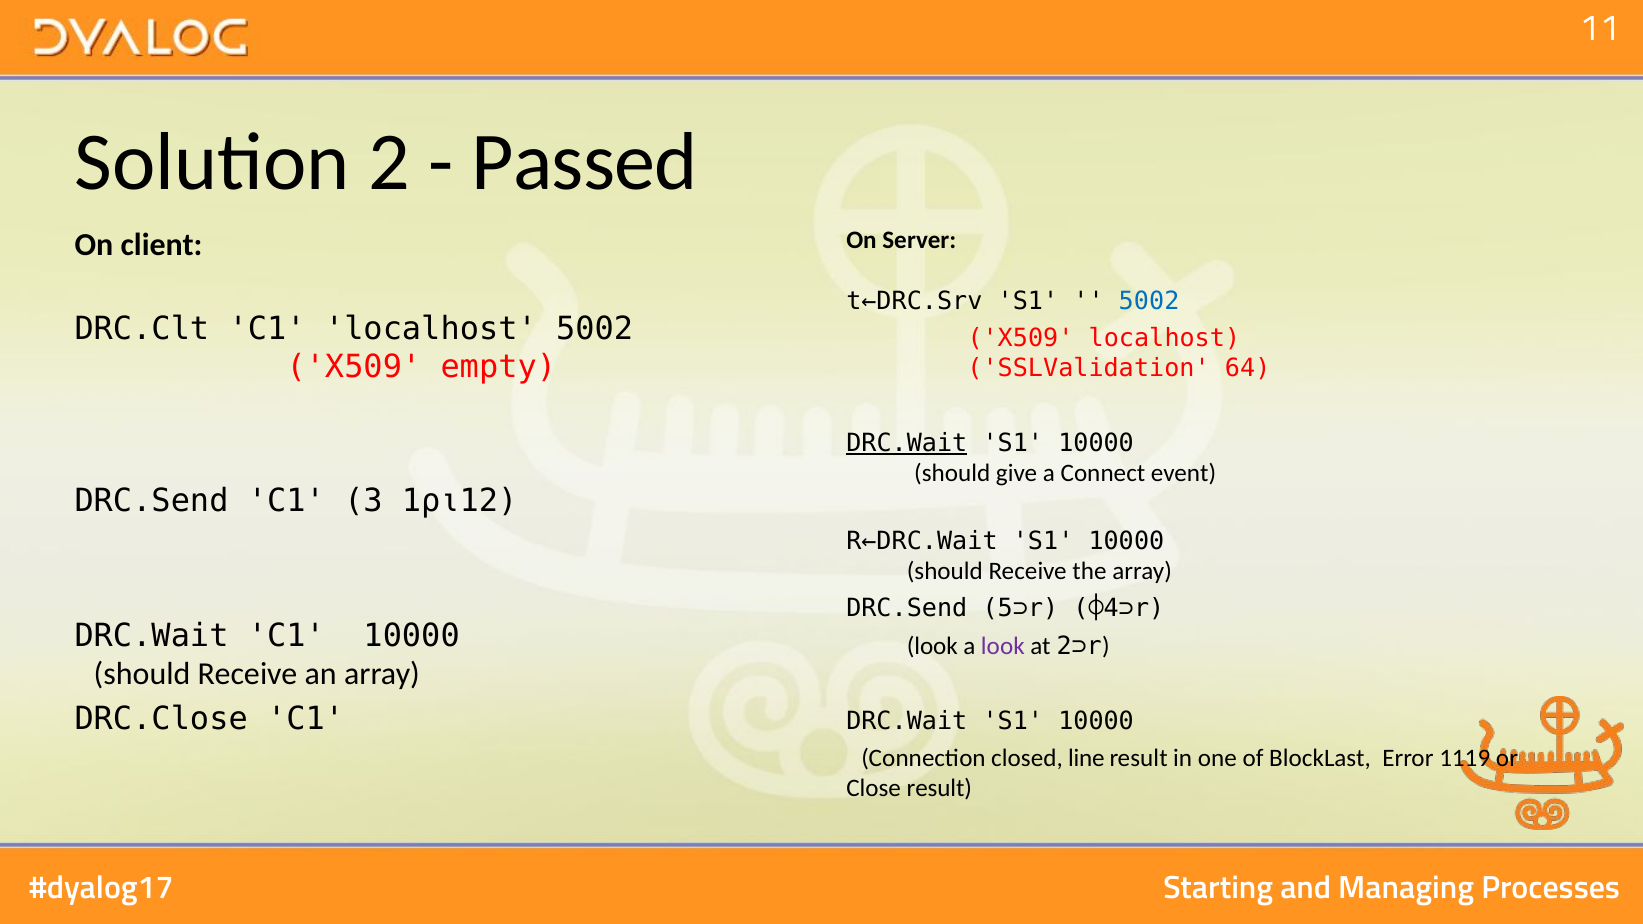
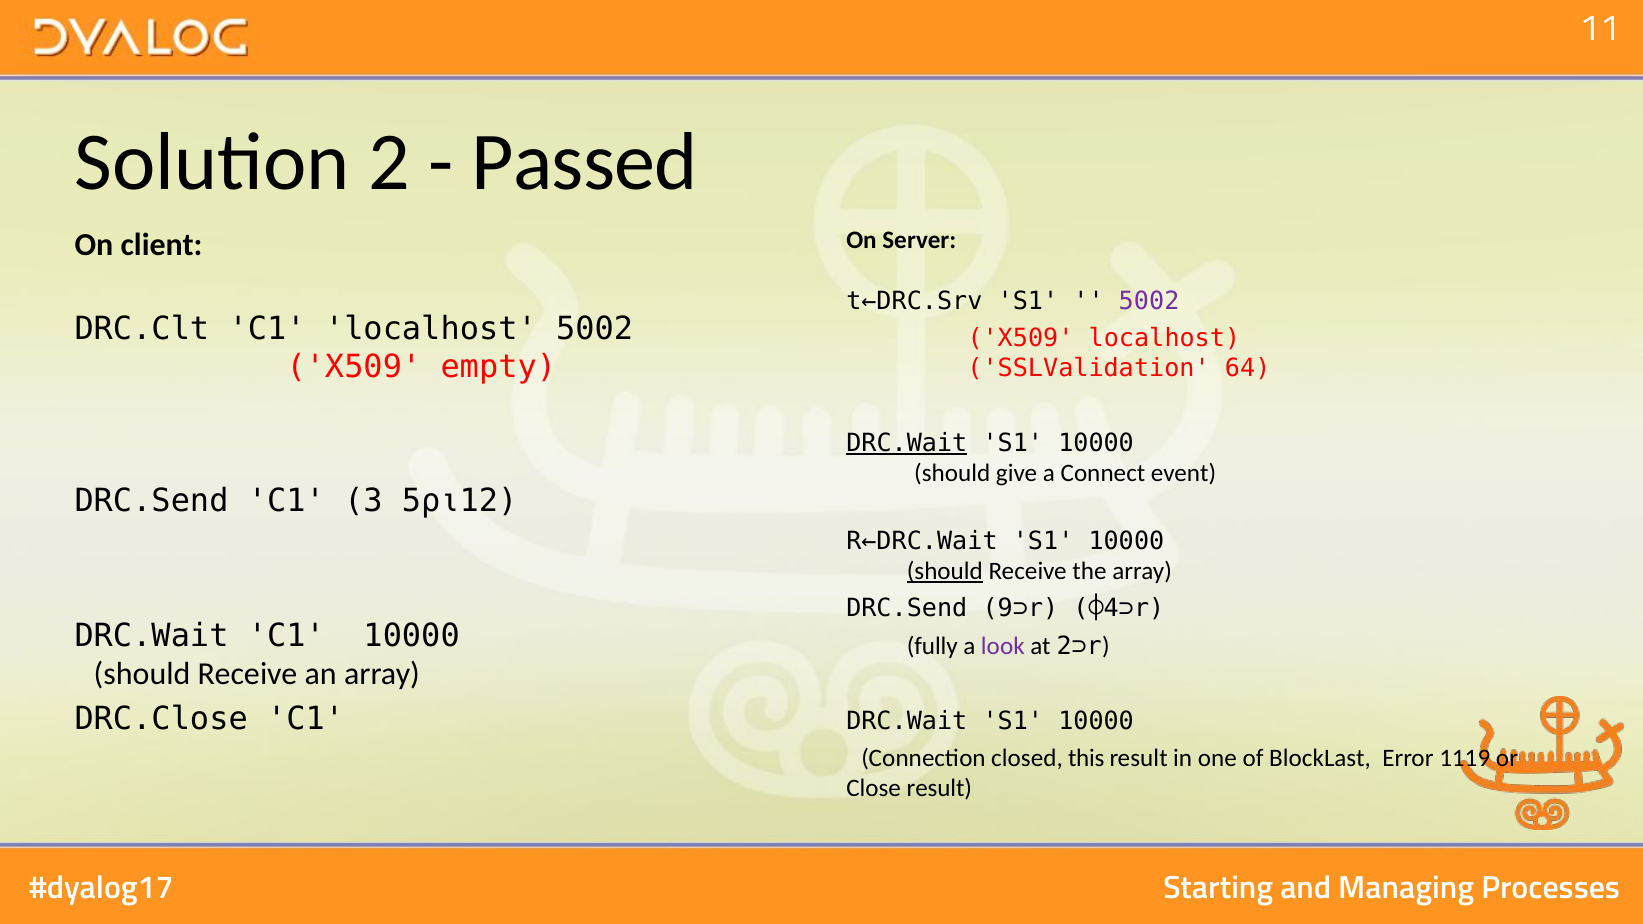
5002 at (1149, 301) colour: blue -> purple
1⍴⍳12: 1⍴⍳12 -> 5⍴⍳12
should at (945, 571) underline: none -> present
5⊃r: 5⊃r -> 9⊃r
look at (932, 646): look -> fully
line: line -> this
